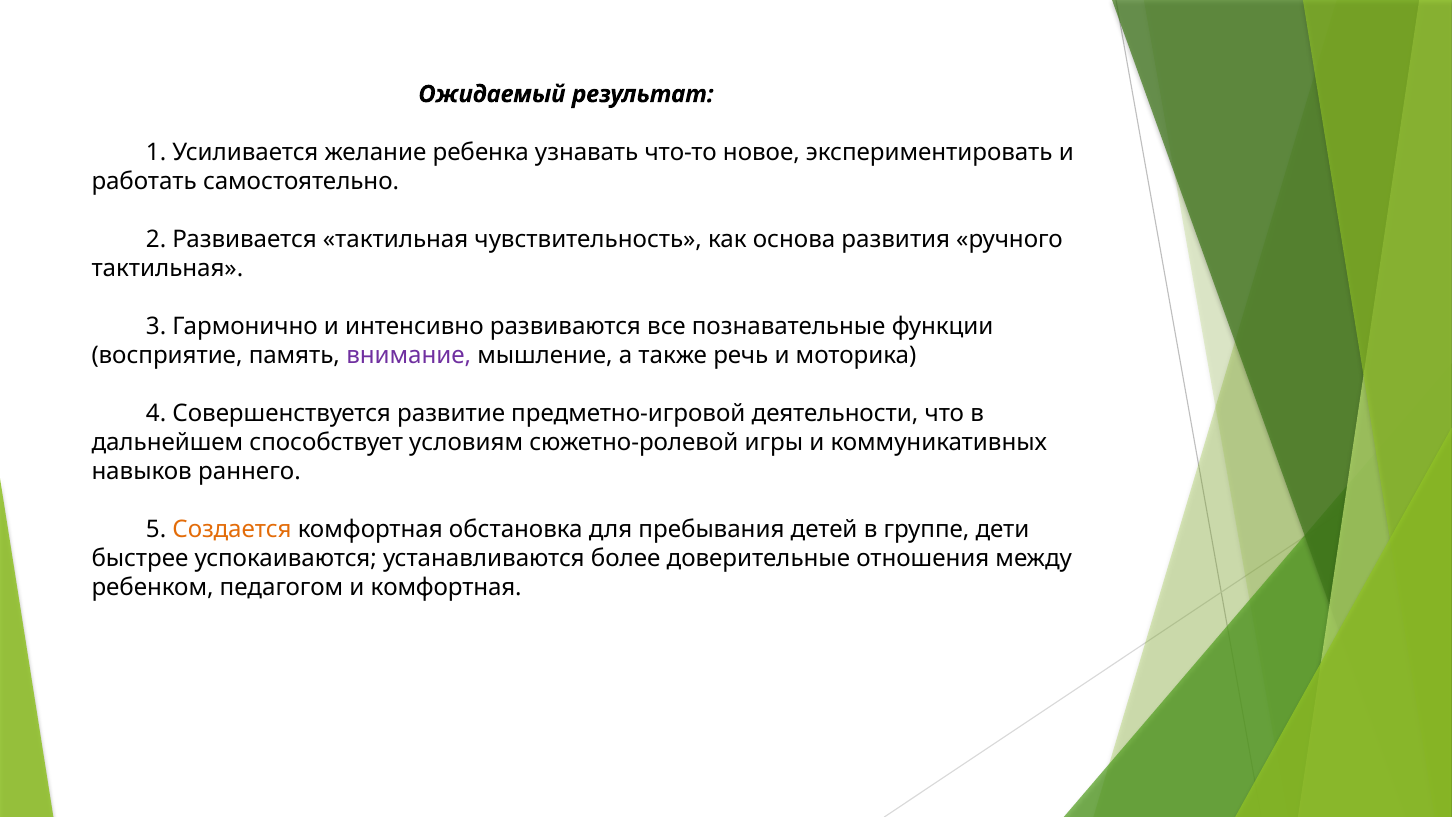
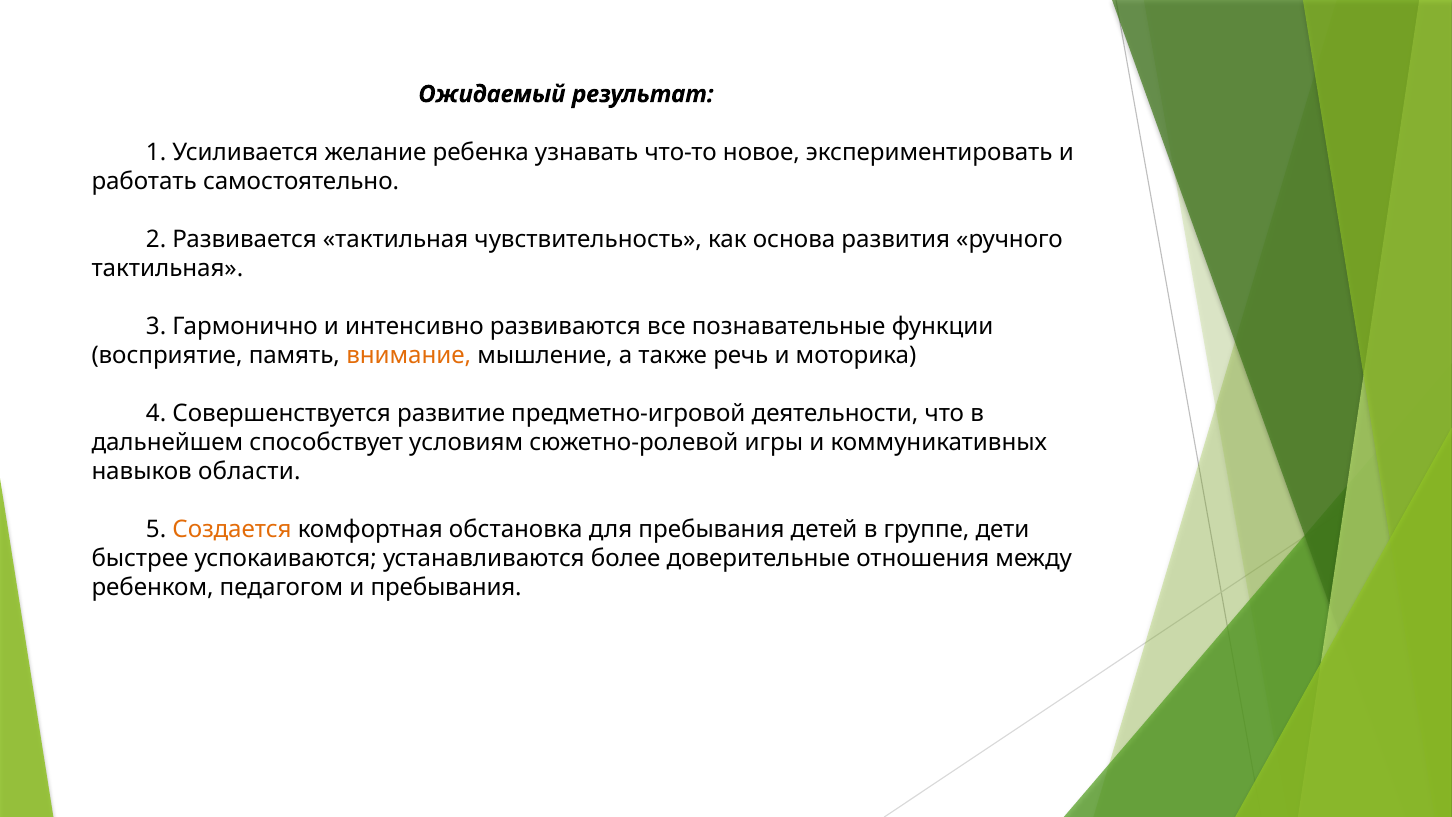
внимание colour: purple -> orange
раннего: раннего -> области
и комфортная: комфортная -> пребывания
